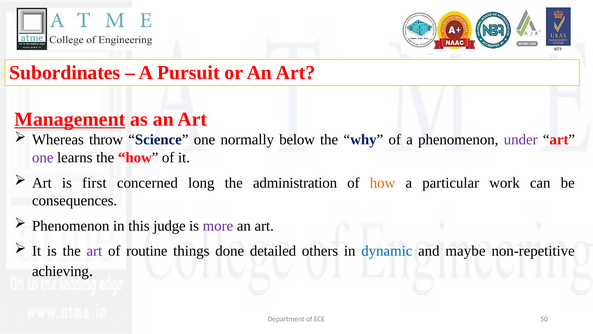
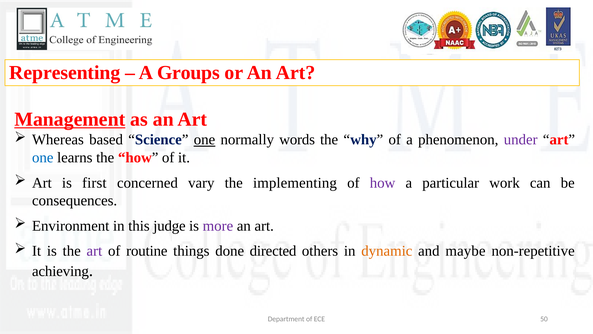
Subordinates: Subordinates -> Representing
Pursuit: Pursuit -> Groups
throw: throw -> based
one at (204, 140) underline: none -> present
below: below -> words
one at (43, 157) colour: purple -> blue
long: long -> vary
administration: administration -> implementing
how at (383, 183) colour: orange -> purple
Phenomenon at (71, 226): Phenomenon -> Environment
detailed: detailed -> directed
dynamic colour: blue -> orange
